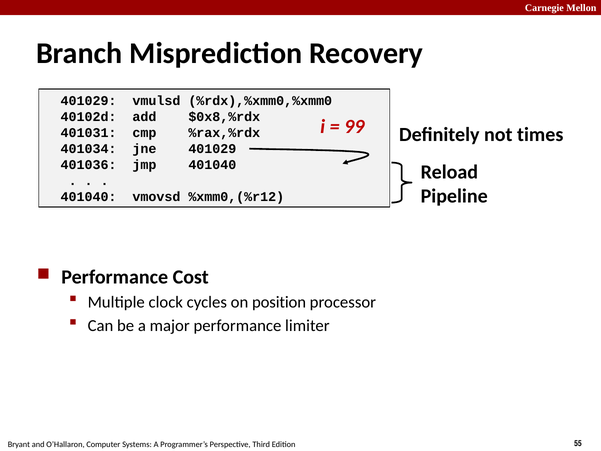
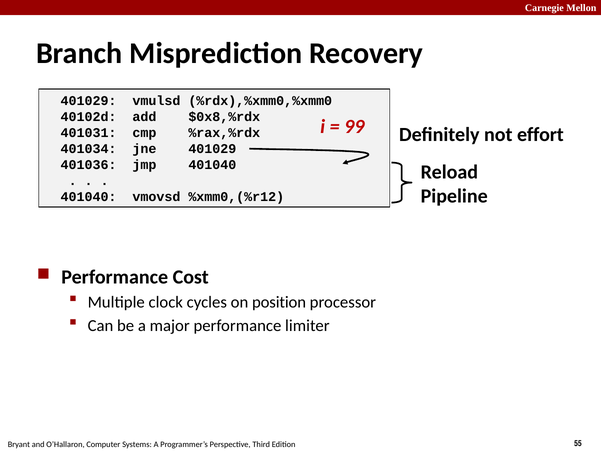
times: times -> effort
